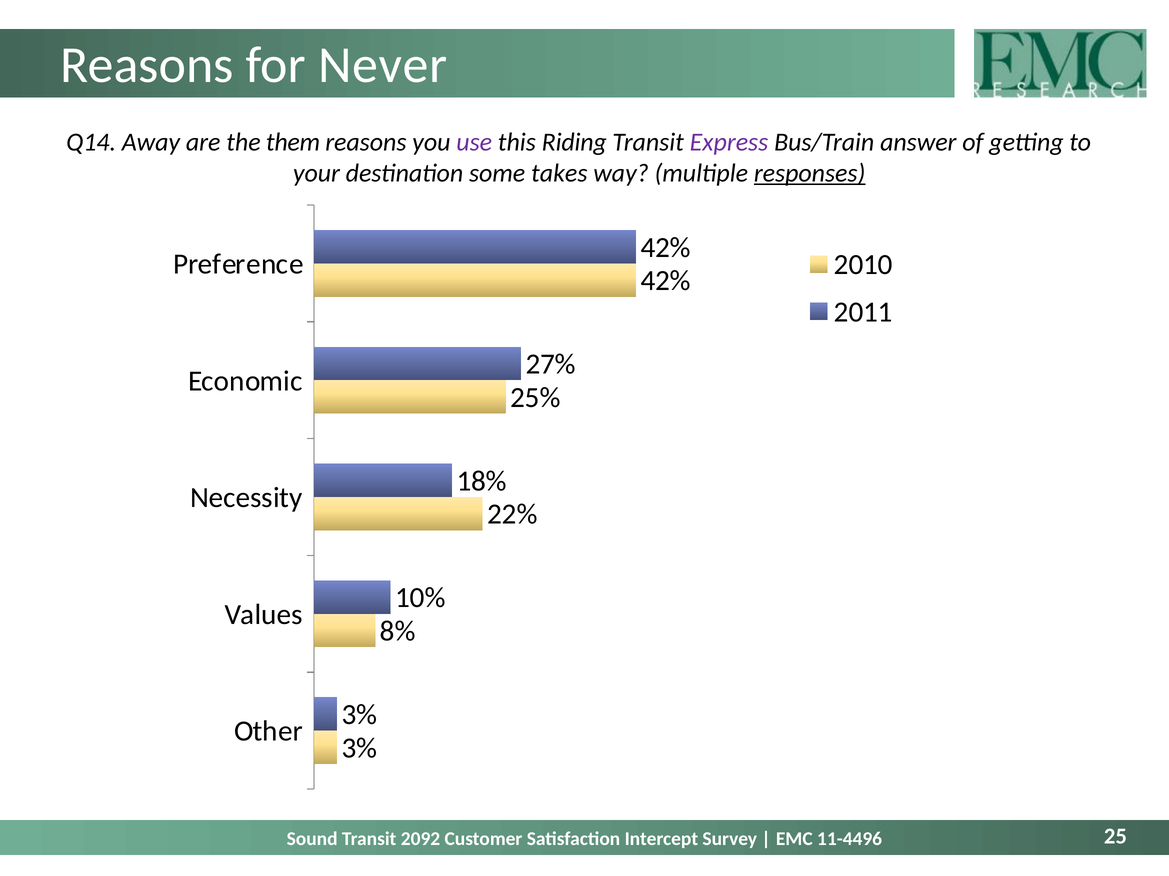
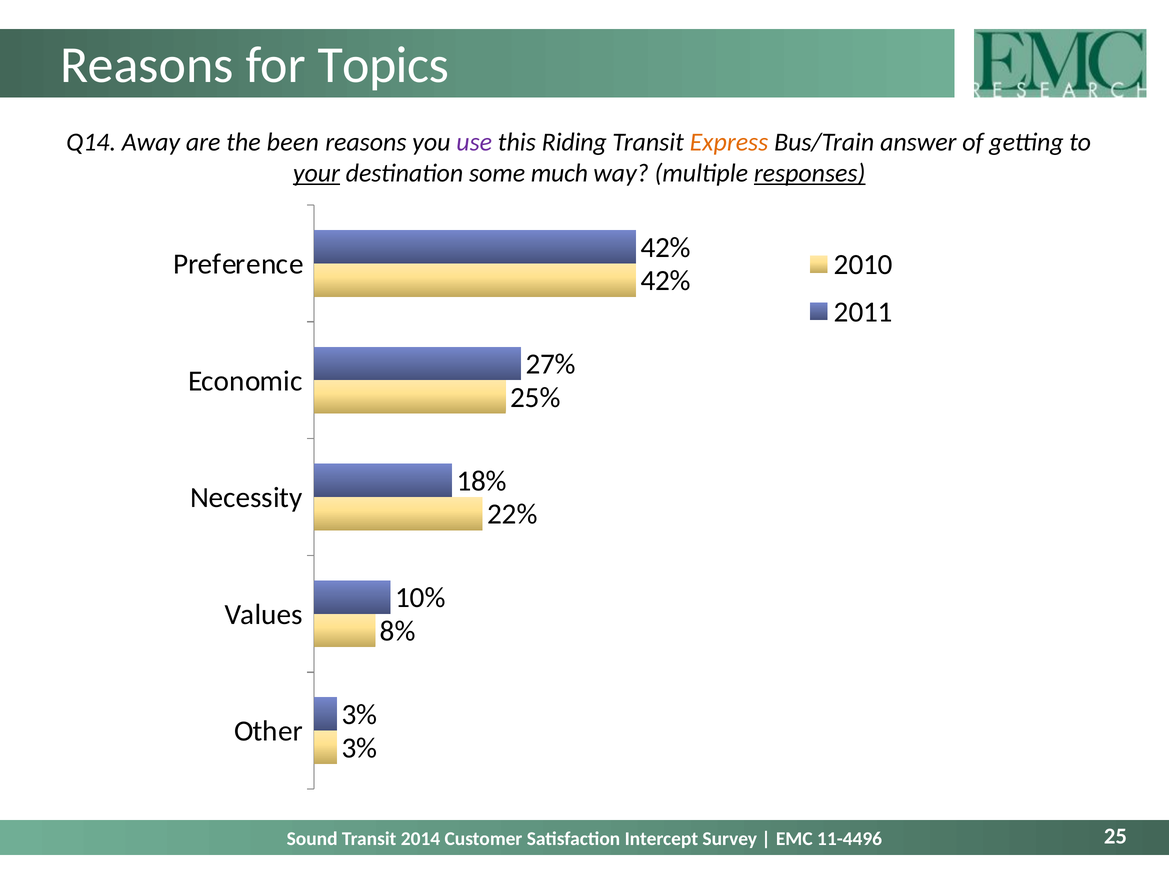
Never: Never -> Topics
them: them -> been
Express colour: purple -> orange
your underline: none -> present
takes: takes -> much
2092: 2092 -> 2014
